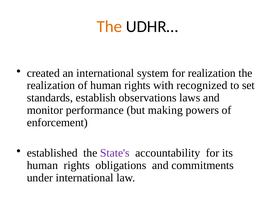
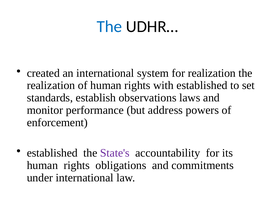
The at (109, 27) colour: orange -> blue
with recognized: recognized -> established
making: making -> address
